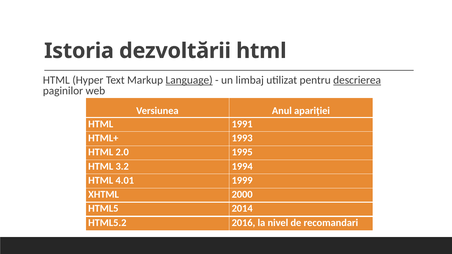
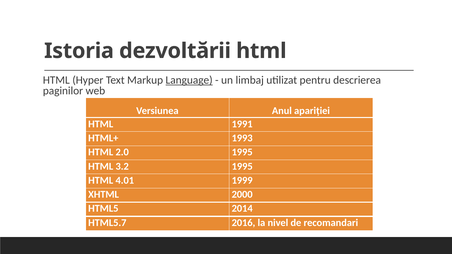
descrierea underline: present -> none
3.2 1994: 1994 -> 1995
HTML5.2: HTML5.2 -> HTML5.7
